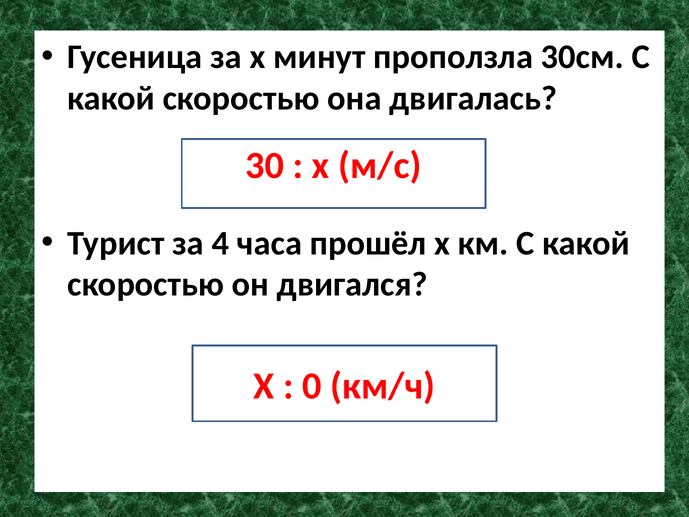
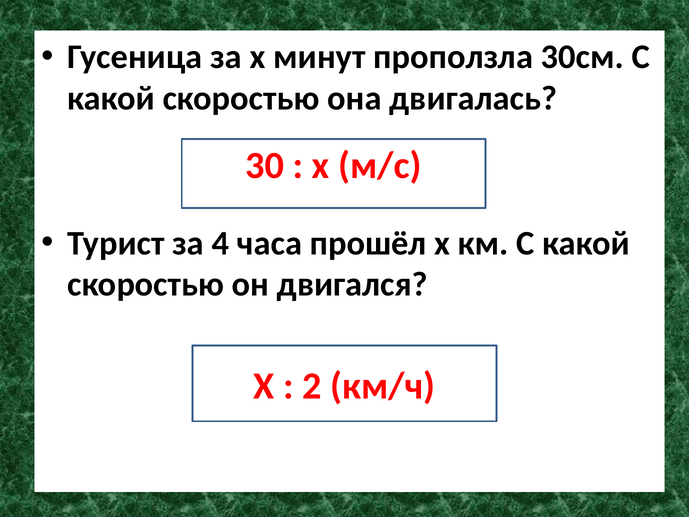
0: 0 -> 2
